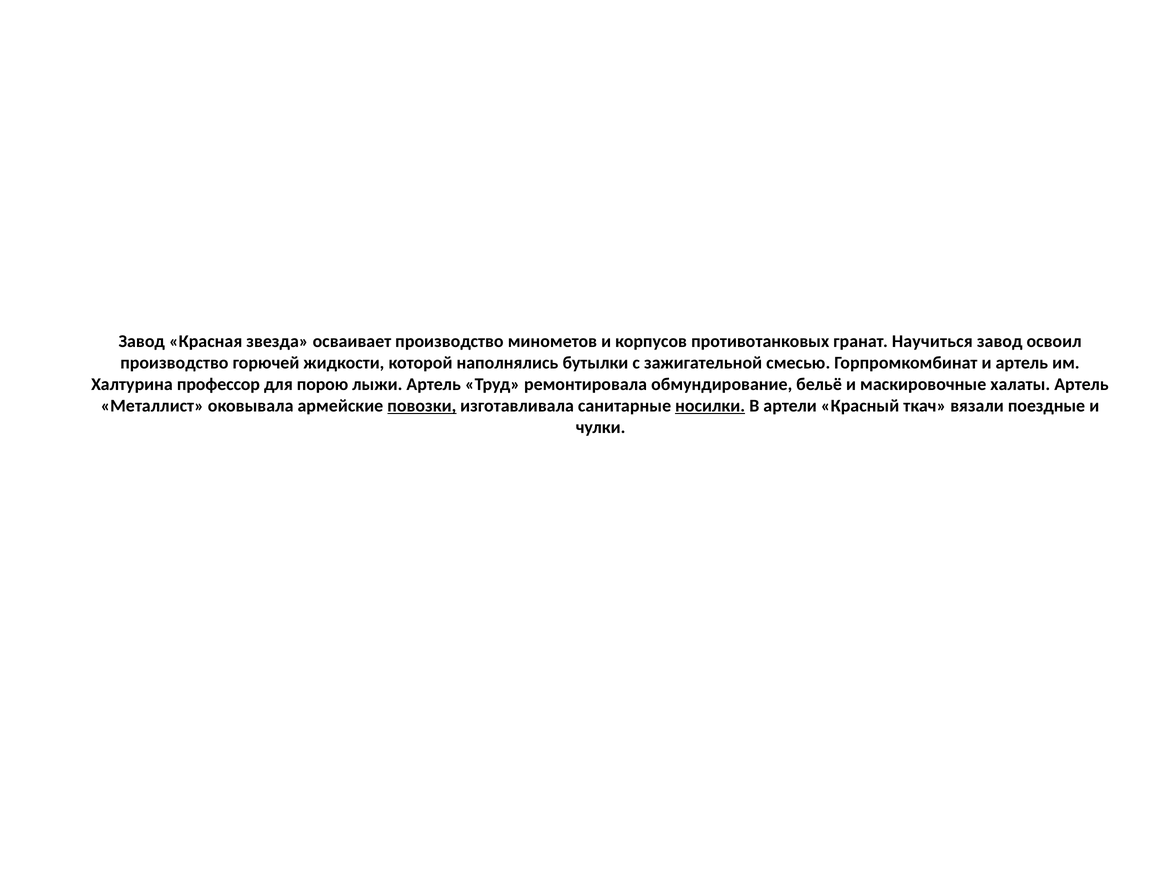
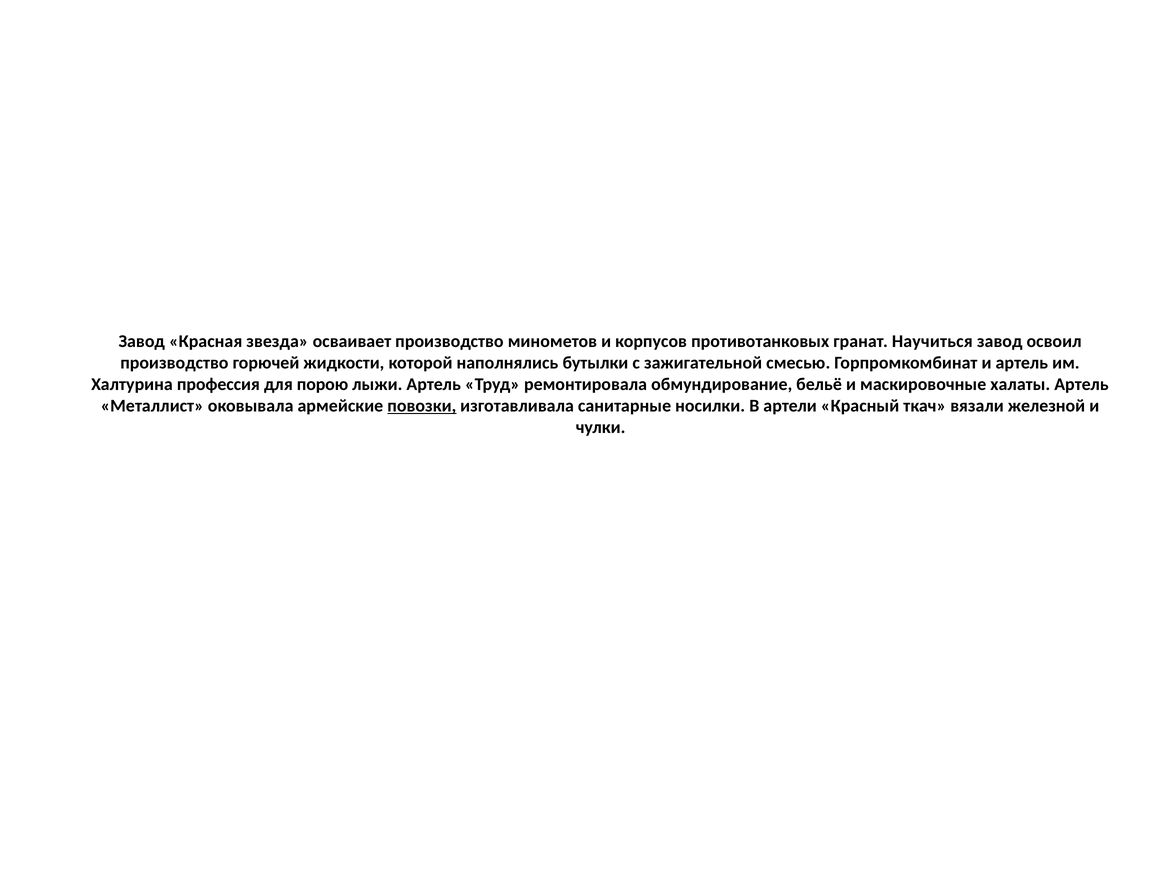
профессор: профессор -> профессия
носилки underline: present -> none
поездные: поездные -> железной
